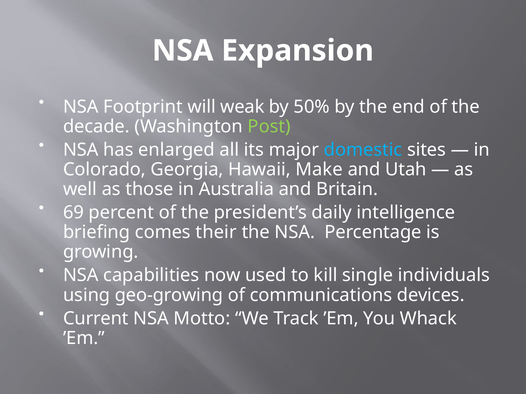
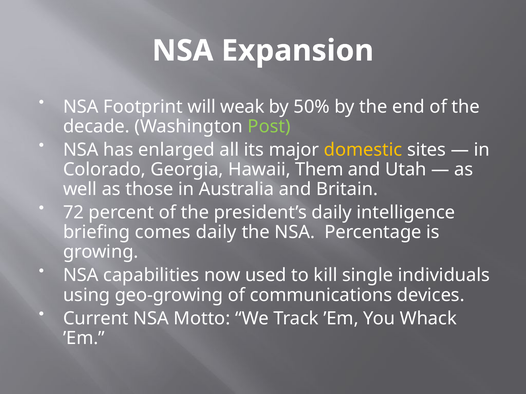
domestic colour: light blue -> yellow
Make: Make -> Them
69: 69 -> 72
comes their: their -> daily
